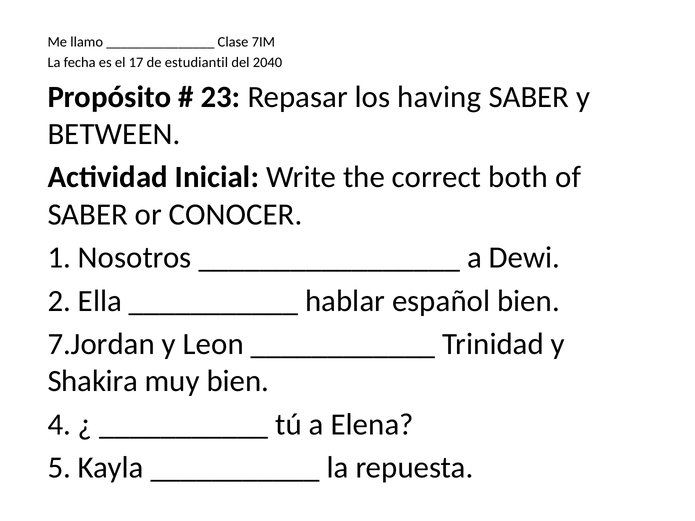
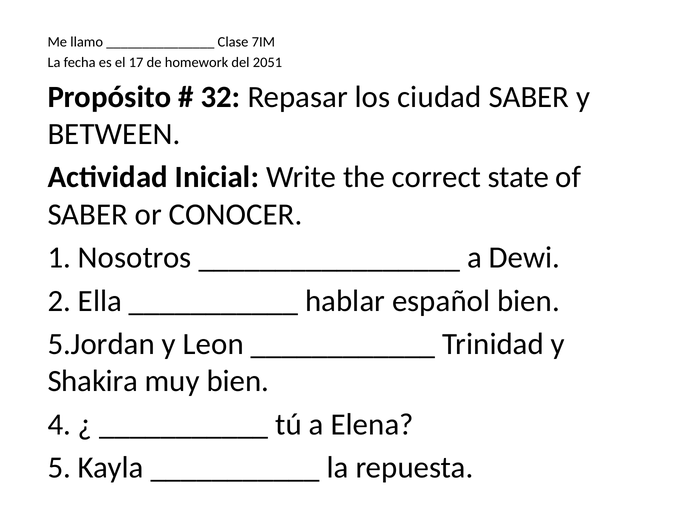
estudiantil: estudiantil -> homework
2040: 2040 -> 2051
23: 23 -> 32
having: having -> ciudad
both: both -> state
7.Jordan: 7.Jordan -> 5.Jordan
